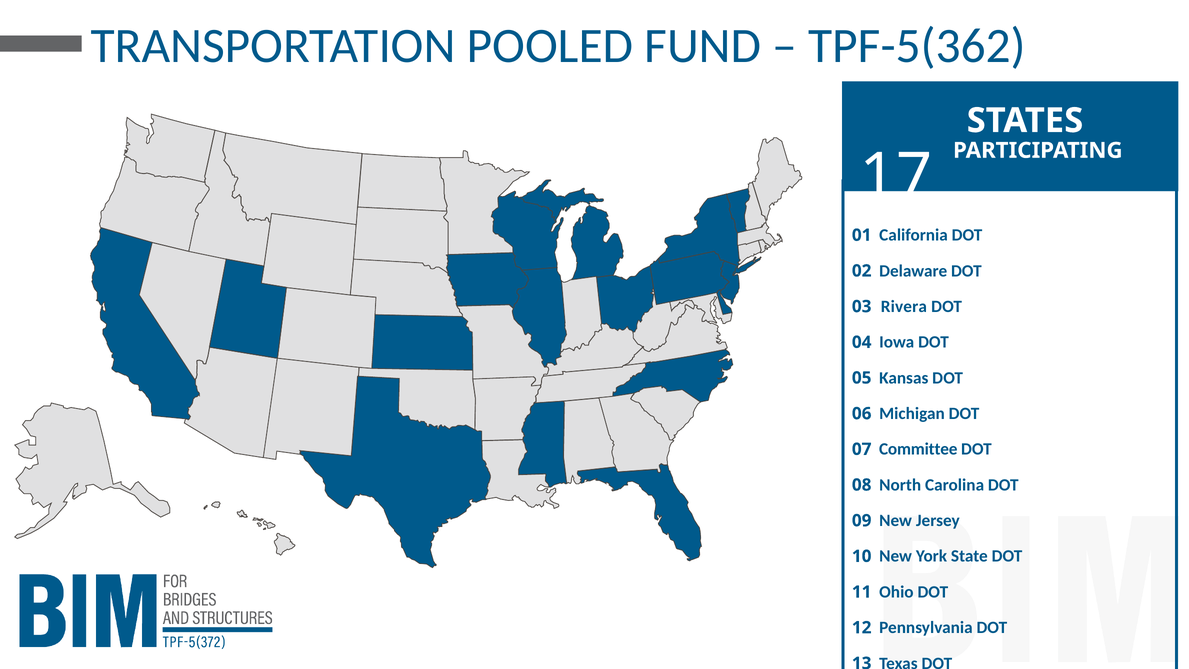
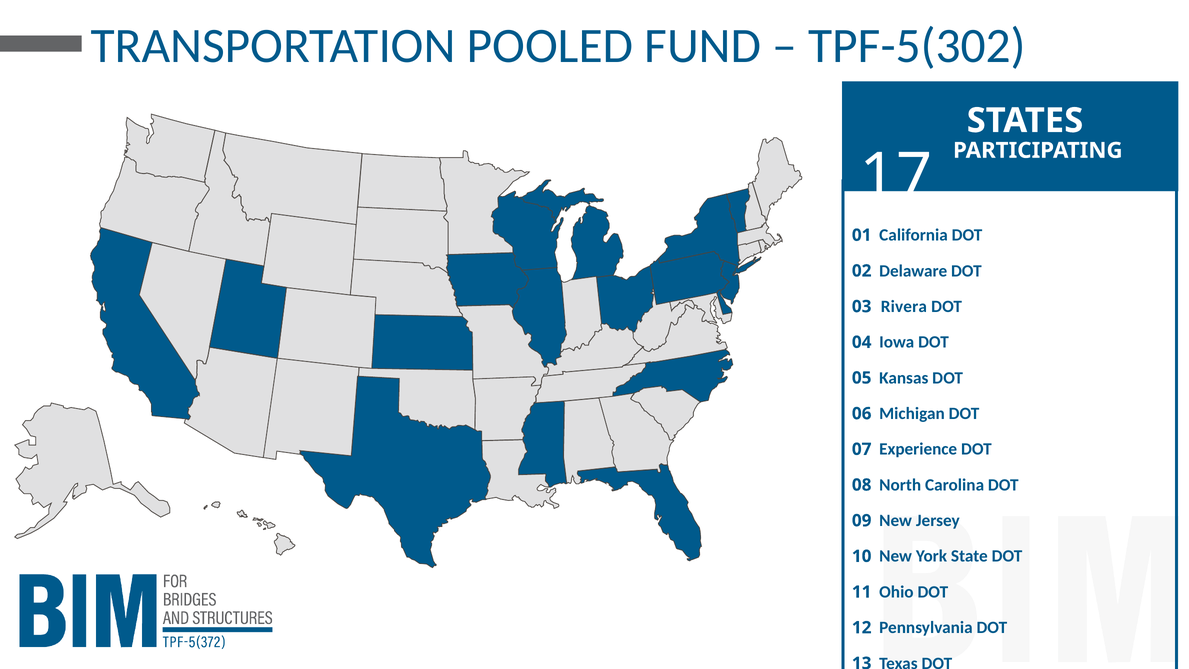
TPF-5(362: TPF-5(362 -> TPF-5(302
Committee: Committee -> Experience
